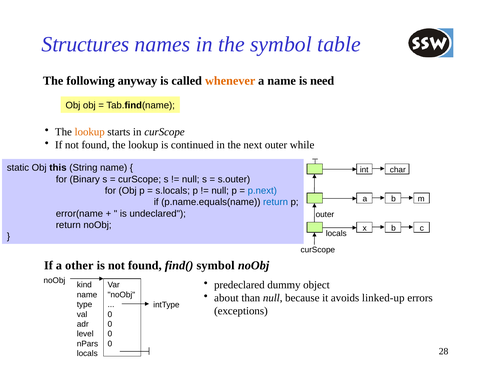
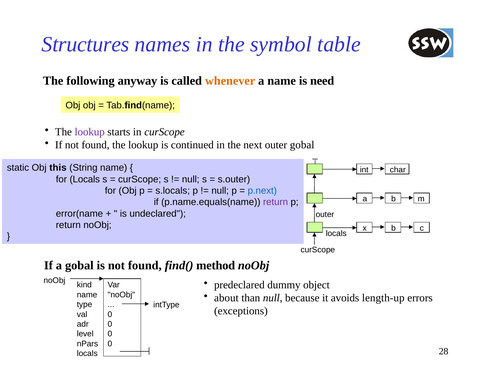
lookup at (90, 132) colour: orange -> purple
outer while: while -> gobal
for Binary: Binary -> Locals
return at (276, 202) colour: blue -> purple
a other: other -> gobal
find( symbol: symbol -> method
linked-up: linked-up -> length-up
